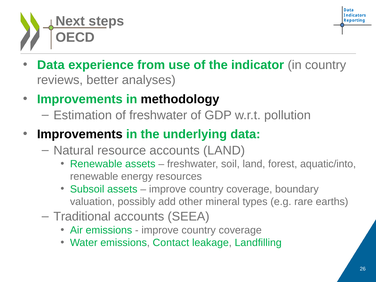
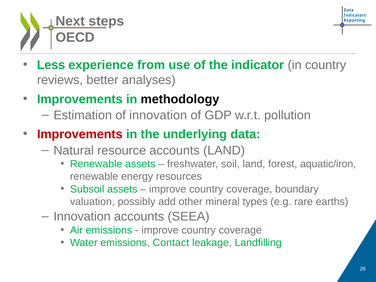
Data at (51, 65): Data -> Less
of freshwater: freshwater -> innovation
Improvements at (80, 134) colour: black -> red
aquatic/into: aquatic/into -> aquatic/iron
Traditional at (82, 217): Traditional -> Innovation
